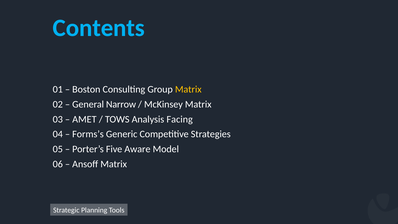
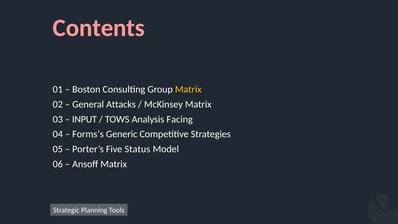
Contents colour: light blue -> pink
Narrow: Narrow -> Attacks
AMET: AMET -> INPUT
Aware: Aware -> Status
